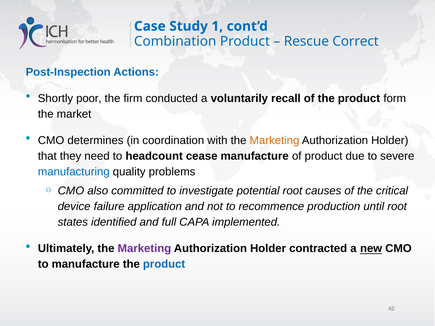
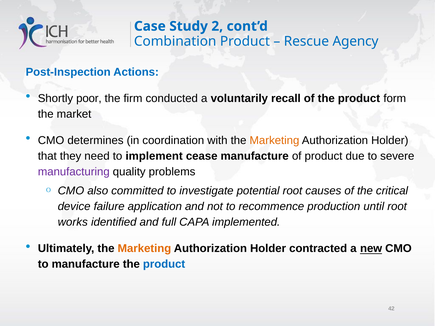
1: 1 -> 2
Correct: Correct -> Agency
headcount: headcount -> implement
manufacturing colour: blue -> purple
states: states -> works
Marketing at (144, 249) colour: purple -> orange
